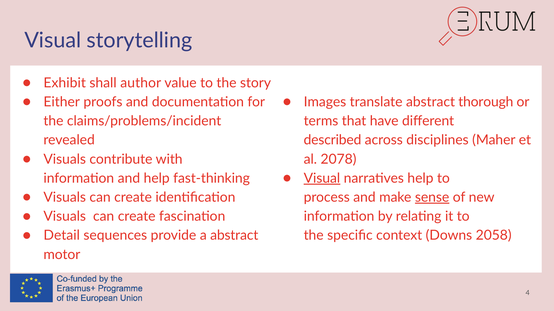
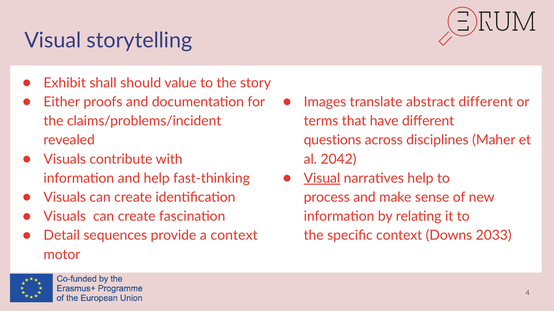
author: author -> should
abstract thorough: thorough -> different
described: described -> questions
2078: 2078 -> 2042
sense underline: present -> none
a abstract: abstract -> context
2058: 2058 -> 2033
